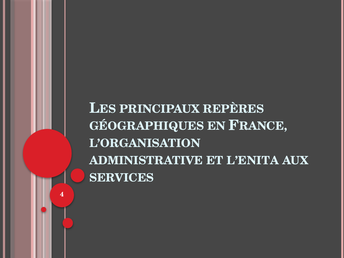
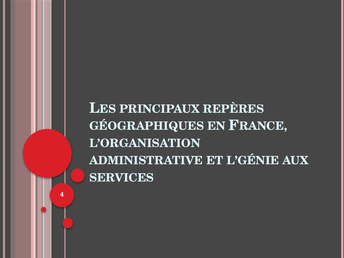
L’ENITA: L’ENITA -> L’GÉNIE
